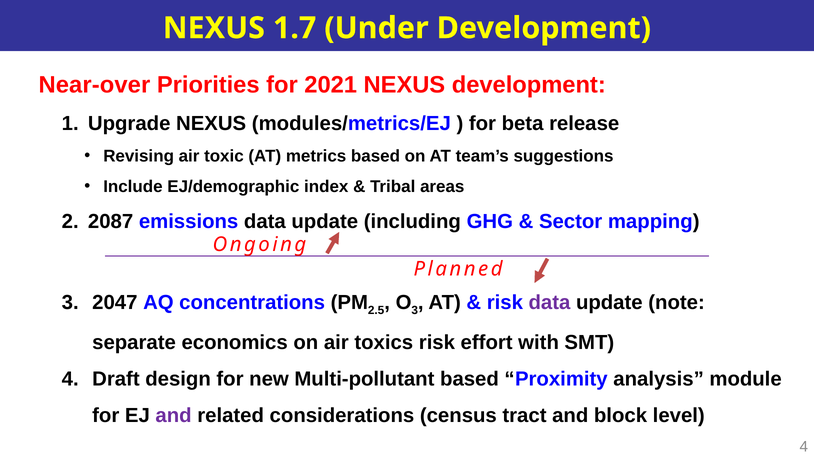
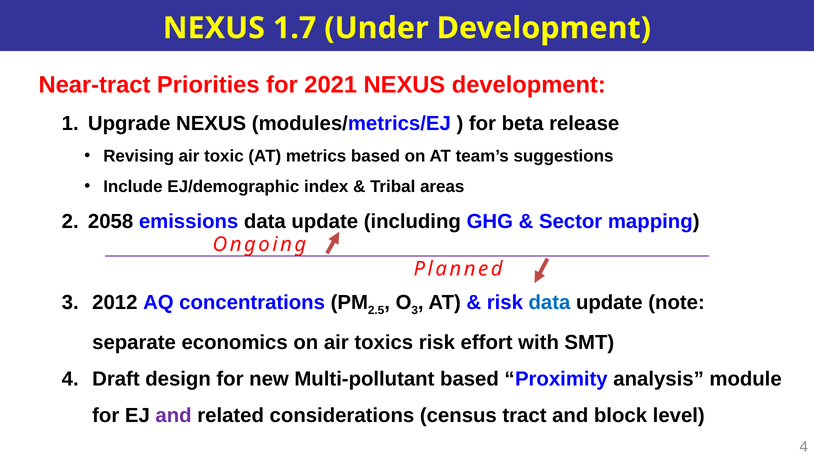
Near-over: Near-over -> Near-tract
2087: 2087 -> 2058
2047: 2047 -> 2012
data at (549, 302) colour: purple -> blue
